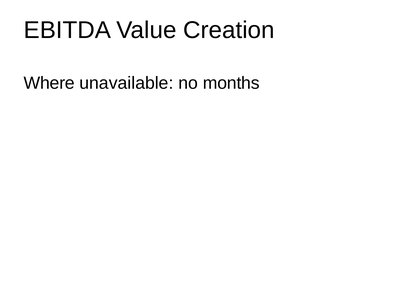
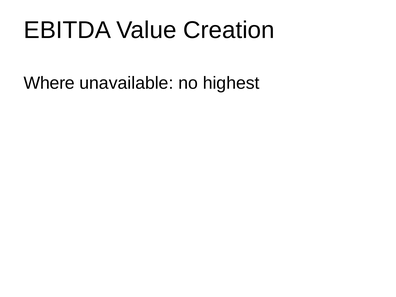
months: months -> highest
